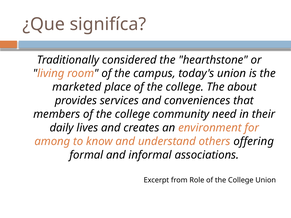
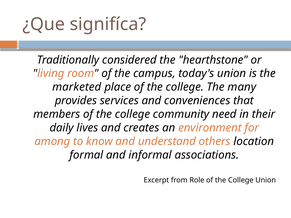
about: about -> many
offering: offering -> location
